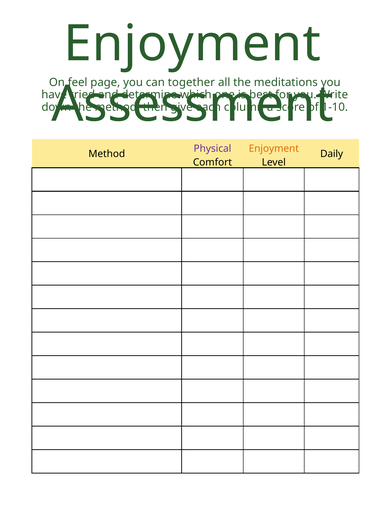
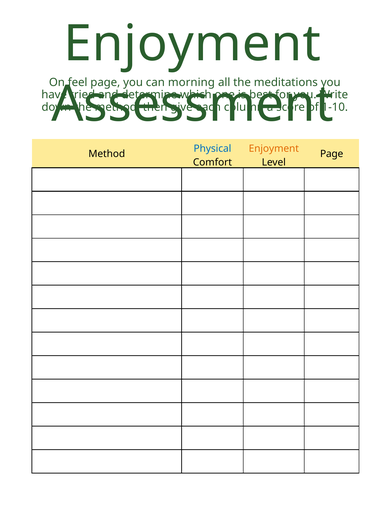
together: together -> morning
Physical colour: purple -> blue
Daily at (332, 154): Daily -> Page
